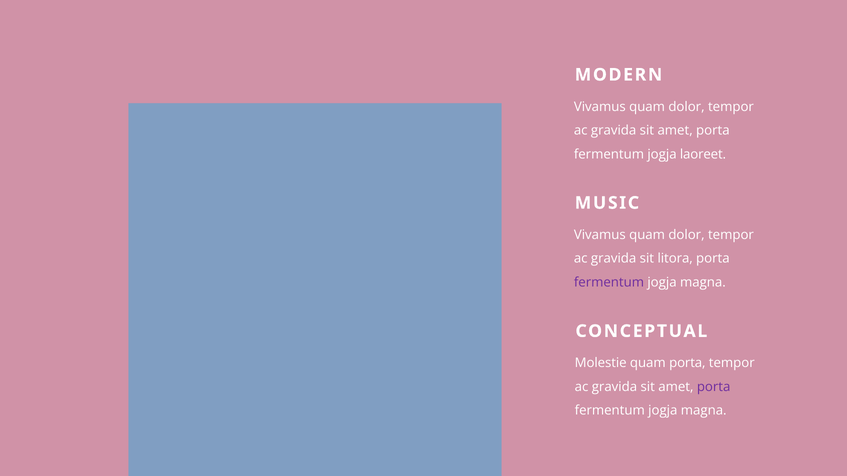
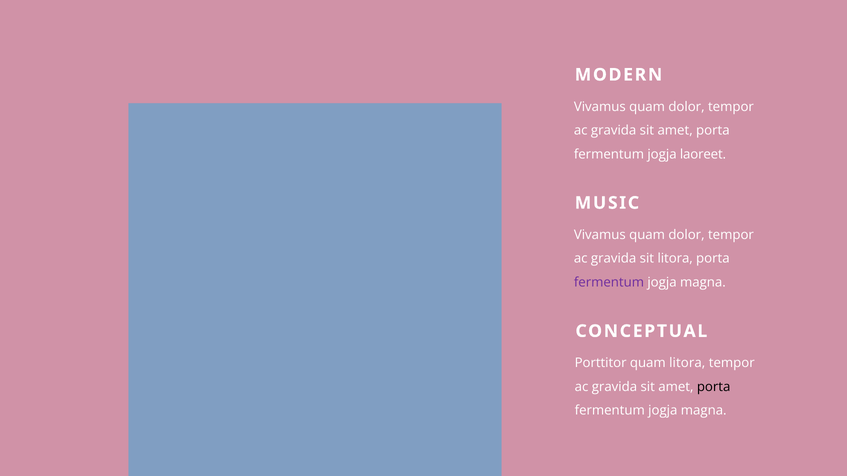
Molestie: Molestie -> Porttitor
quam porta: porta -> litora
porta at (714, 387) colour: purple -> black
